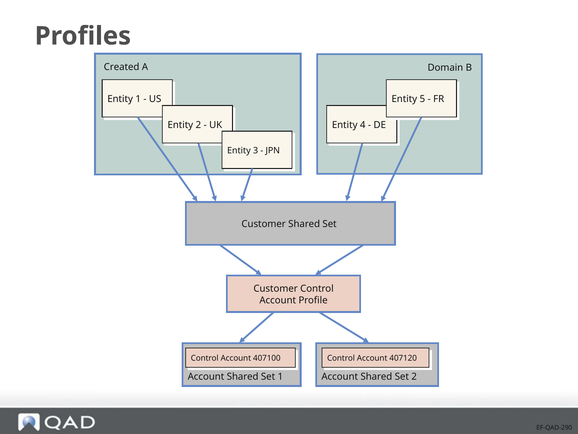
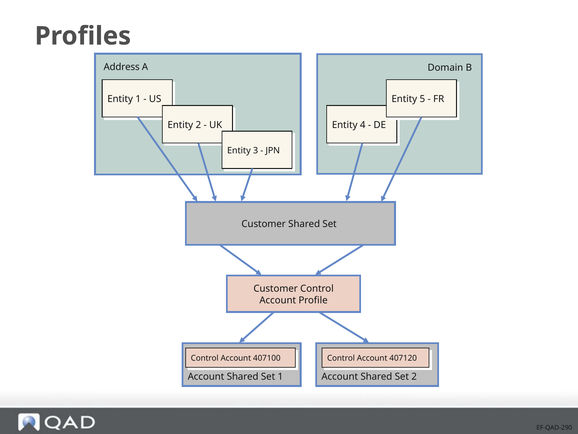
Created: Created -> Address
